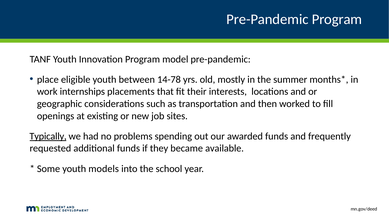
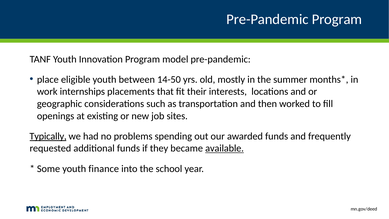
14-78: 14-78 -> 14-50
available underline: none -> present
models: models -> finance
